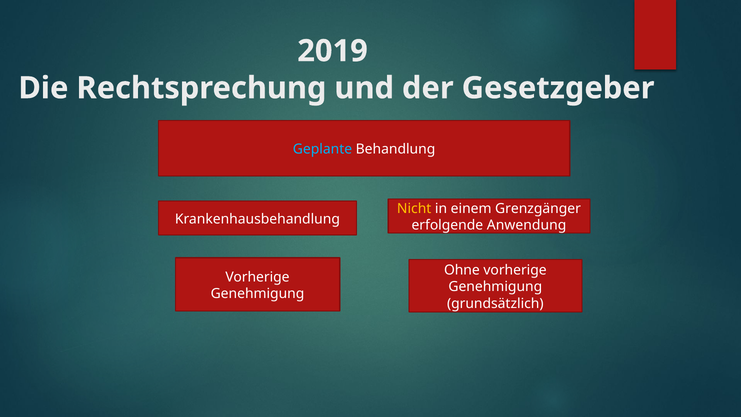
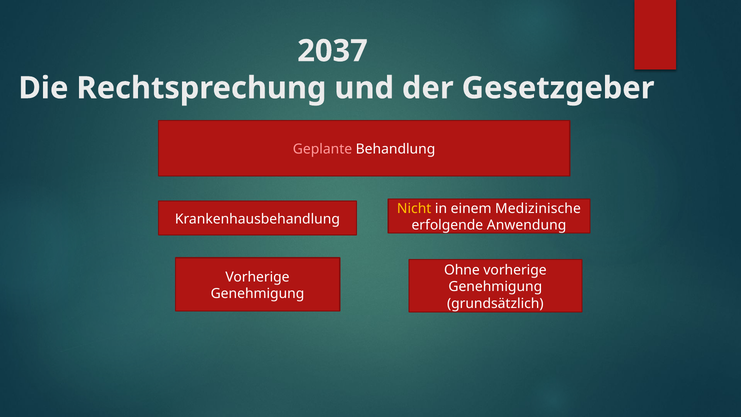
2019: 2019 -> 2037
Geplante colour: light blue -> pink
Grenzgänger: Grenzgänger -> Medizinische
